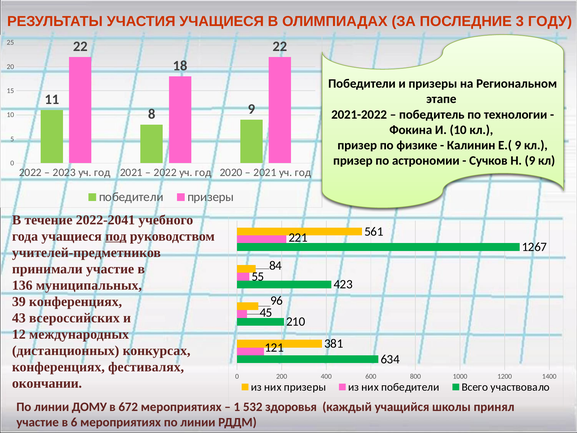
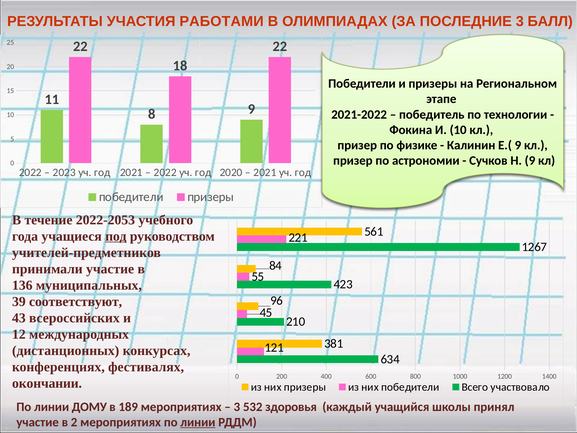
УЧАСТИЯ УЧАЩИЕСЯ: УЧАЩИЕСЯ -> РАБОТАМИ
ГОДУ: ГОДУ -> БАЛЛ
2022-2041: 2022-2041 -> 2022-2053
39 конференциях: конференциях -> соответствуют
672: 672 -> 189
1 at (237, 407): 1 -> 3
6: 6 -> 2
линии at (198, 422) underline: none -> present
